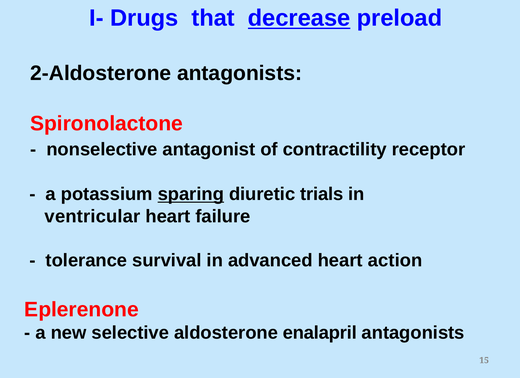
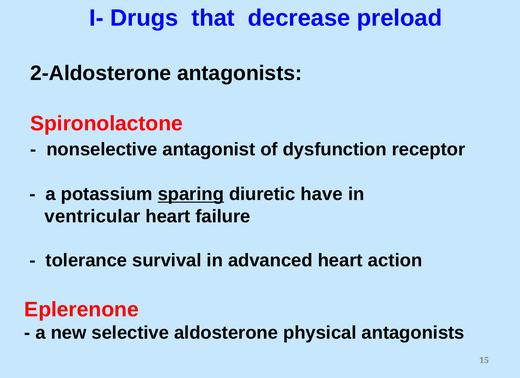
decrease underline: present -> none
contractility: contractility -> dysfunction
trials: trials -> have
enalapril: enalapril -> physical
